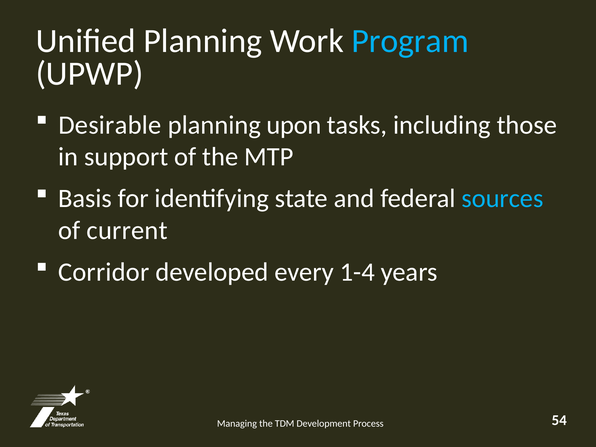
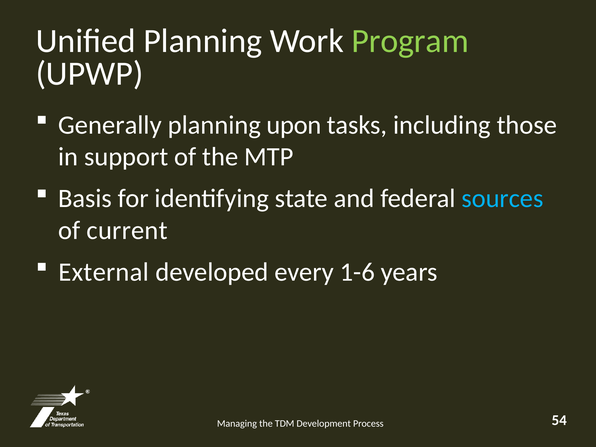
Program colour: light blue -> light green
Desirable: Desirable -> Generally
Corridor: Corridor -> External
1-4: 1-4 -> 1-6
